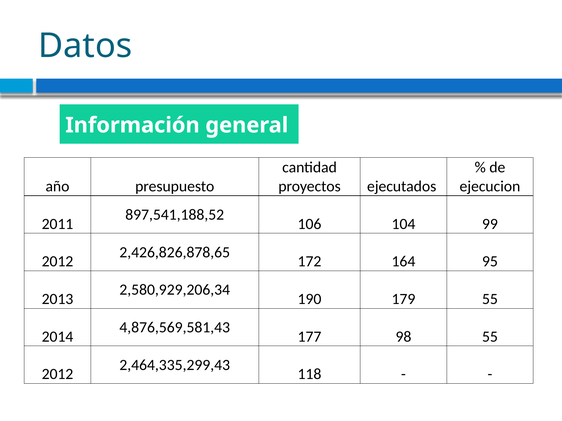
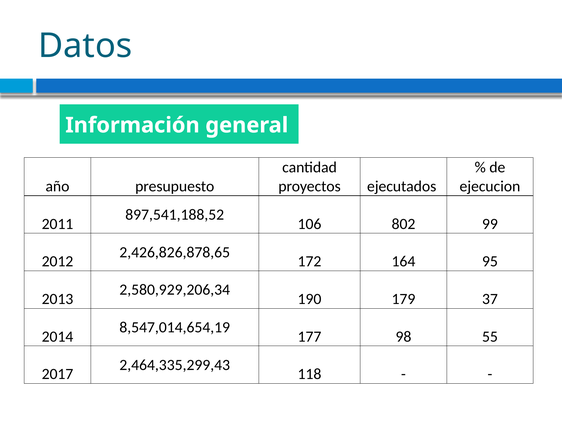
104: 104 -> 802
179 55: 55 -> 37
4,876,569,581,43: 4,876,569,581,43 -> 8,547,014,654,19
2012 at (57, 375): 2012 -> 2017
